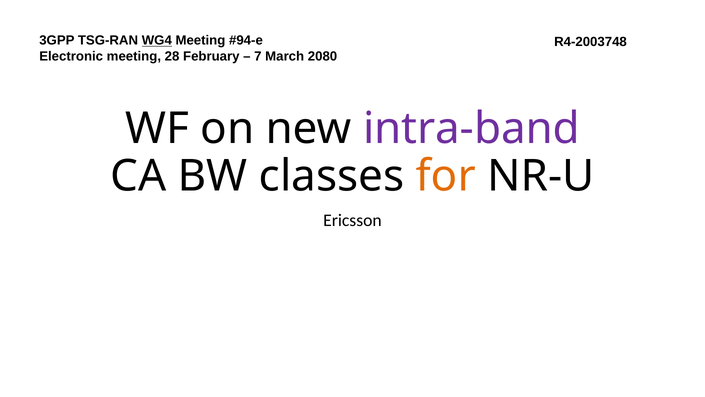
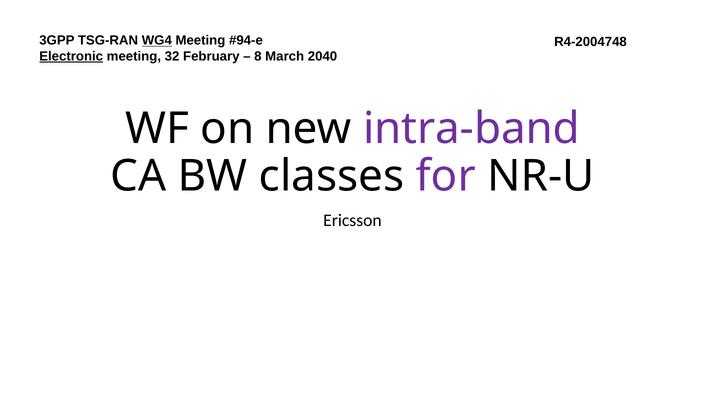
R4-2003748: R4-2003748 -> R4-2004748
Electronic underline: none -> present
28: 28 -> 32
7: 7 -> 8
2080: 2080 -> 2040
for colour: orange -> purple
